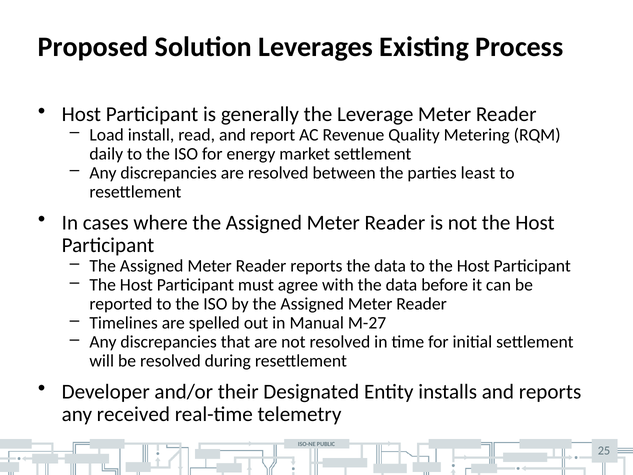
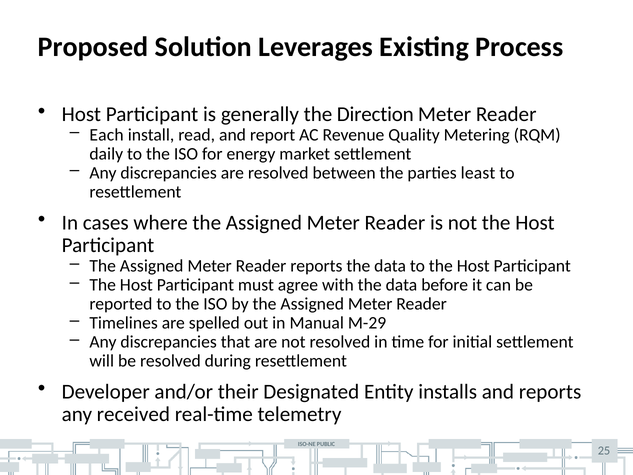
Leverage: Leverage -> Direction
Load: Load -> Each
M-27: M-27 -> M-29
